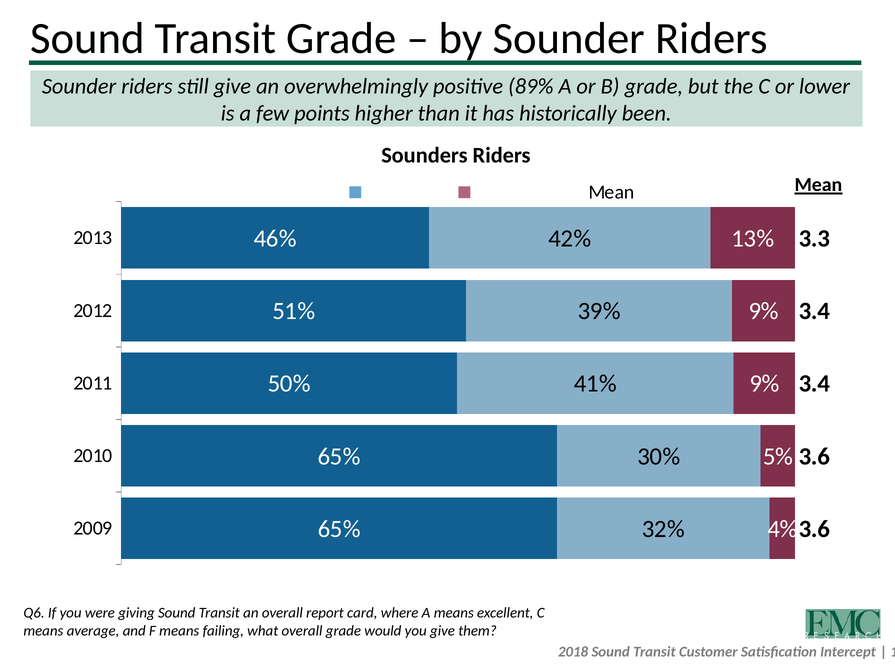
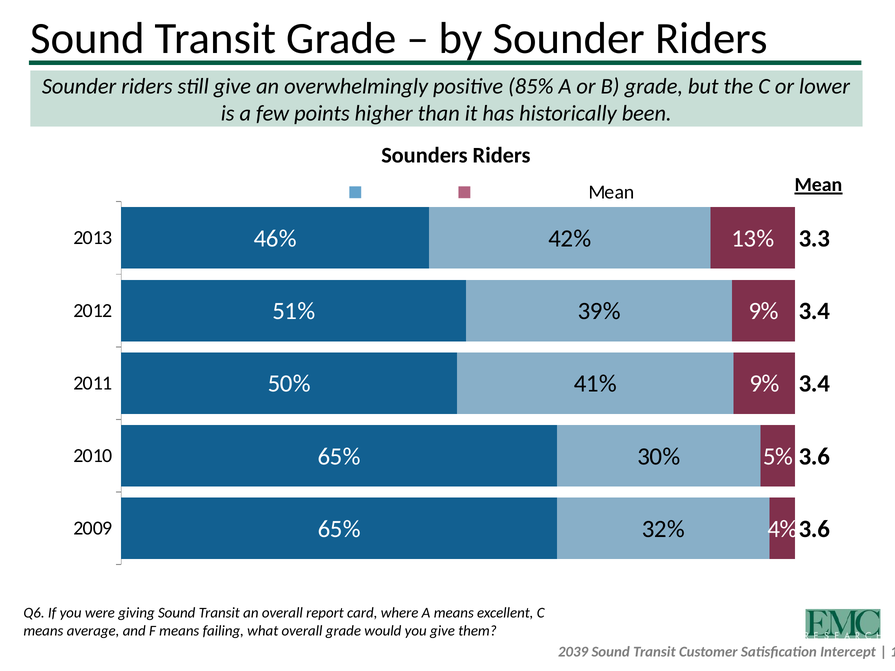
89%: 89% -> 85%
2018: 2018 -> 2039
